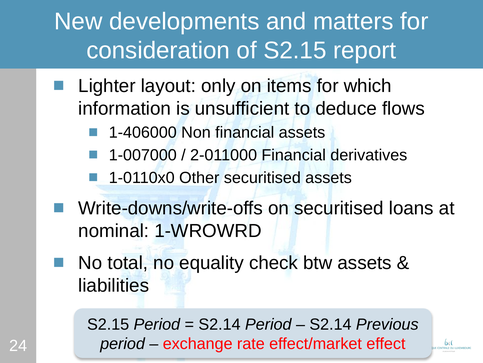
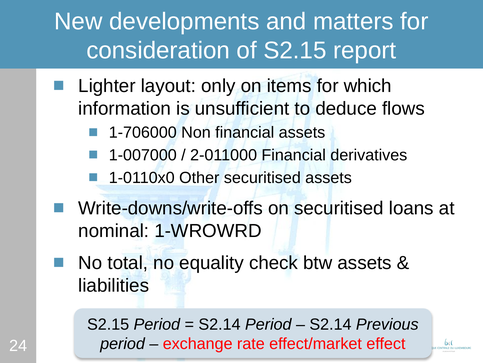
1-406000: 1-406000 -> 1-706000
